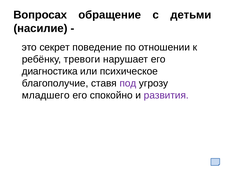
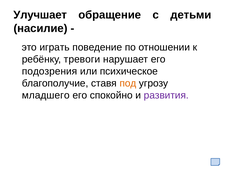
Вопросах: Вопросах -> Улучшает
секрет: секрет -> играть
диагностика: диагностика -> подозрения
под colour: purple -> orange
